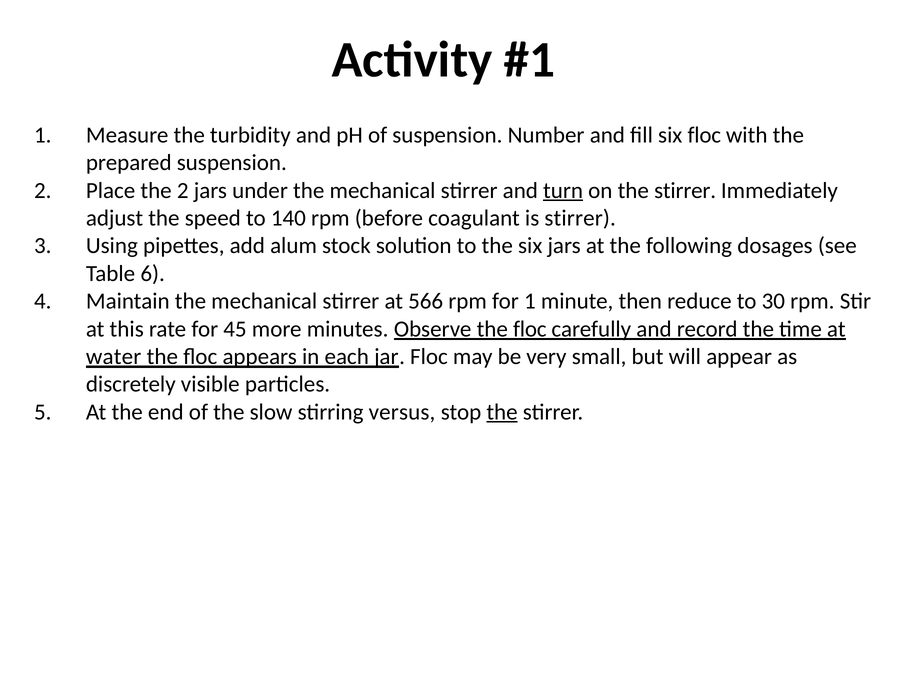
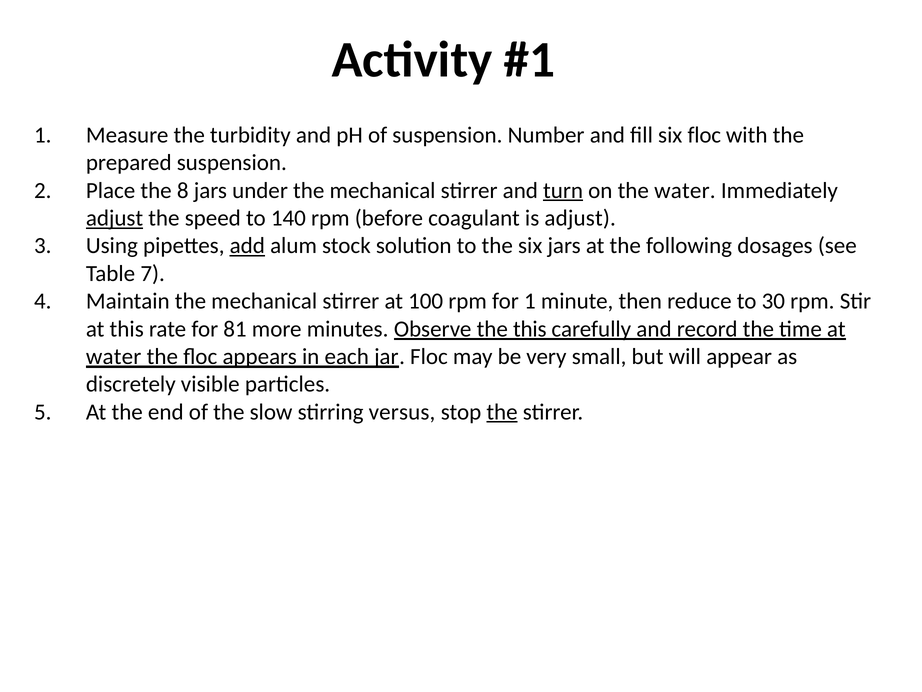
the 2: 2 -> 8
on the stirrer: stirrer -> water
adjust at (115, 218) underline: none -> present
is stirrer: stirrer -> adjust
add underline: none -> present
6: 6 -> 7
566: 566 -> 100
45: 45 -> 81
Observe the floc: floc -> this
